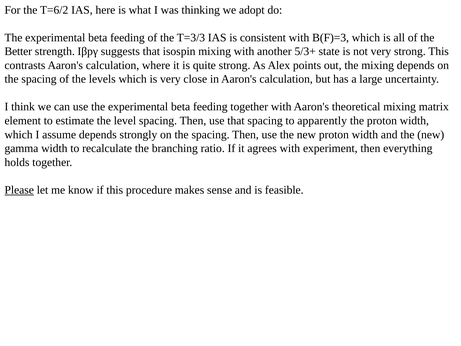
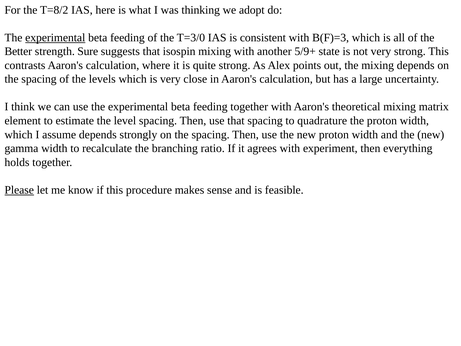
T=6/2: T=6/2 -> T=8/2
experimental at (55, 38) underline: none -> present
T=3/3: T=3/3 -> T=3/0
Iβpγ: Iβpγ -> Sure
5/3+: 5/3+ -> 5/9+
apparently: apparently -> quadrature
